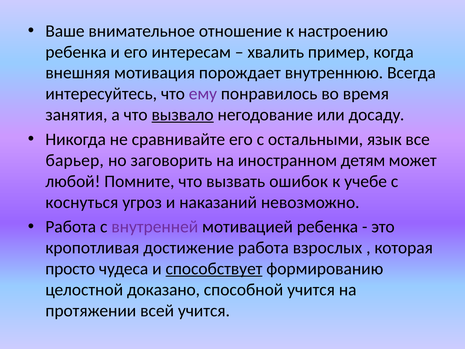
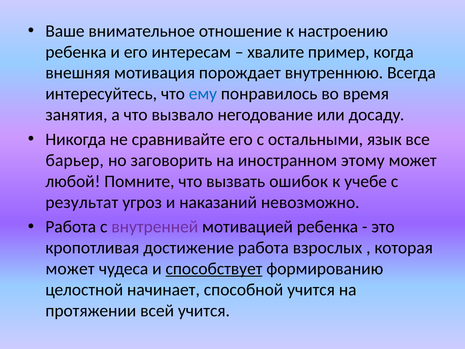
хвалить: хвалить -> хвалите
ему colour: purple -> blue
вызвало underline: present -> none
детям: детям -> этому
коснуться: коснуться -> результат
просто at (70, 269): просто -> может
доказано: доказано -> начинает
